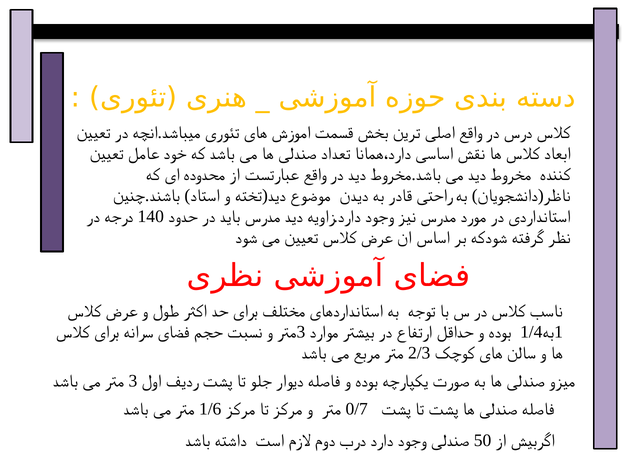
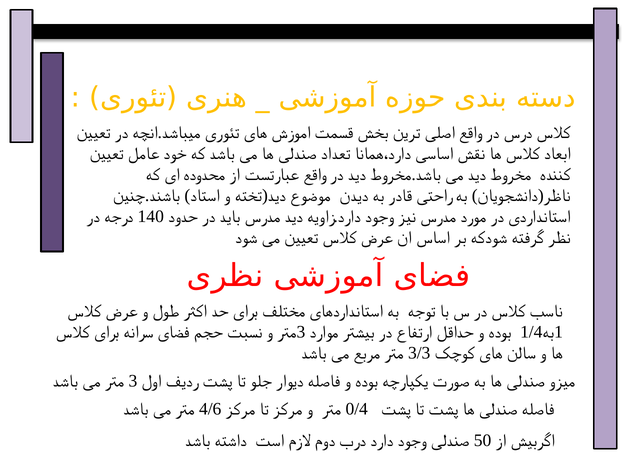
2/3: 2/3 -> 3/3
1/6: 1/6 -> 4/6
0/7: 0/7 -> 0/4
